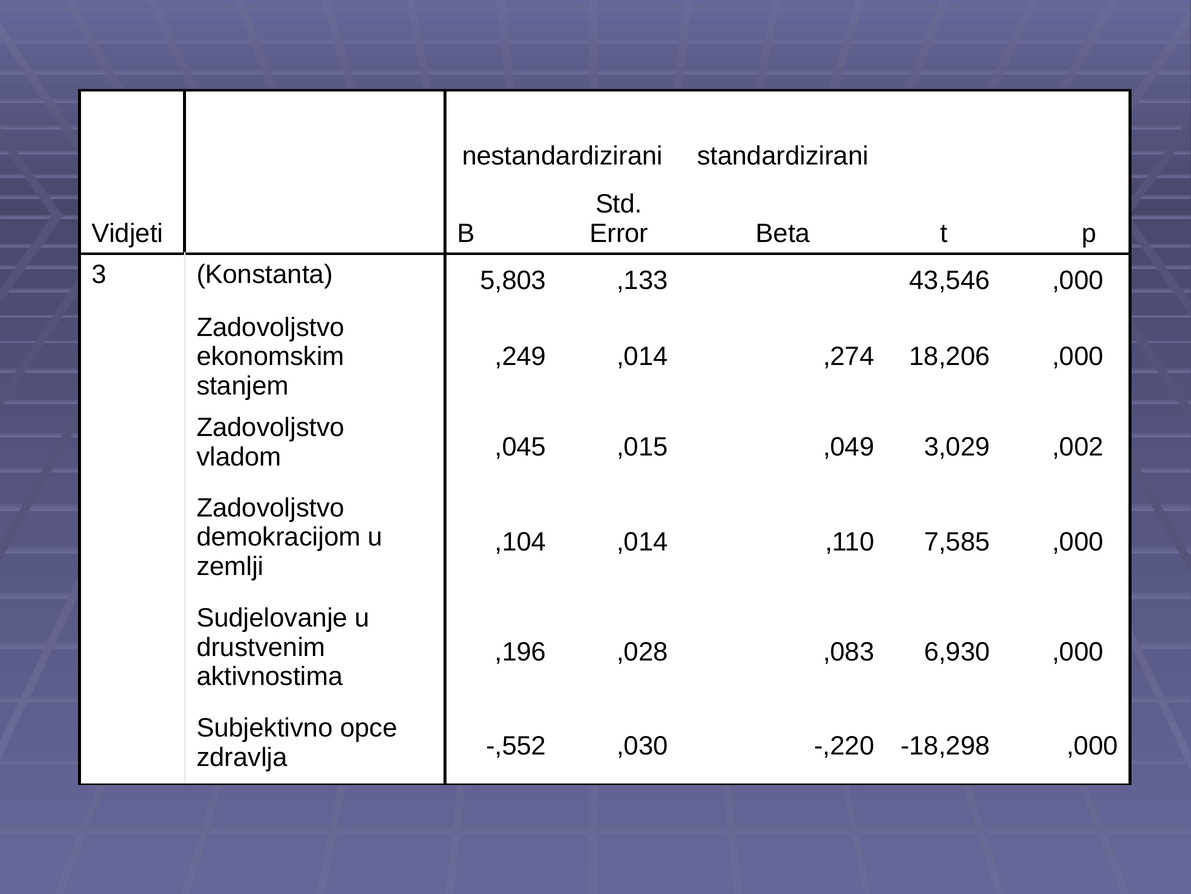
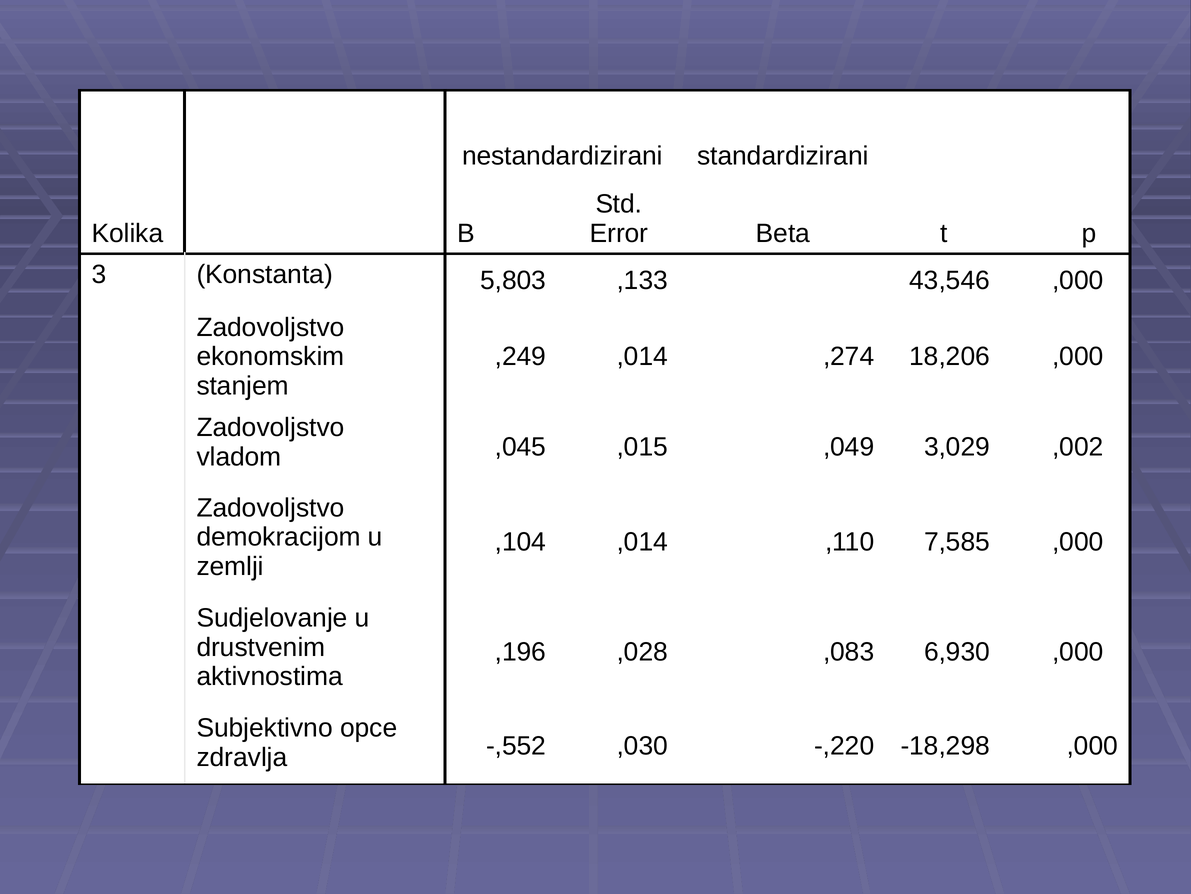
Vidjeti: Vidjeti -> Kolika
